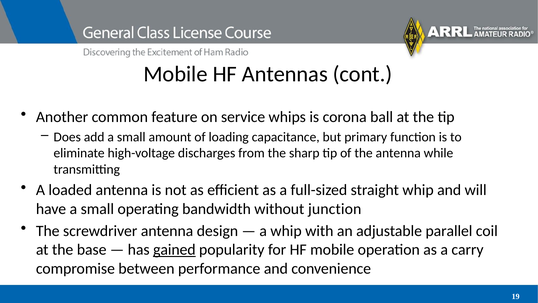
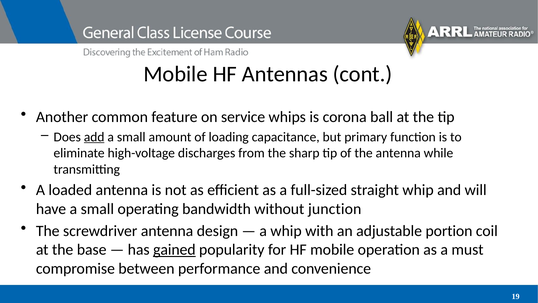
add underline: none -> present
parallel: parallel -> portion
carry: carry -> must
